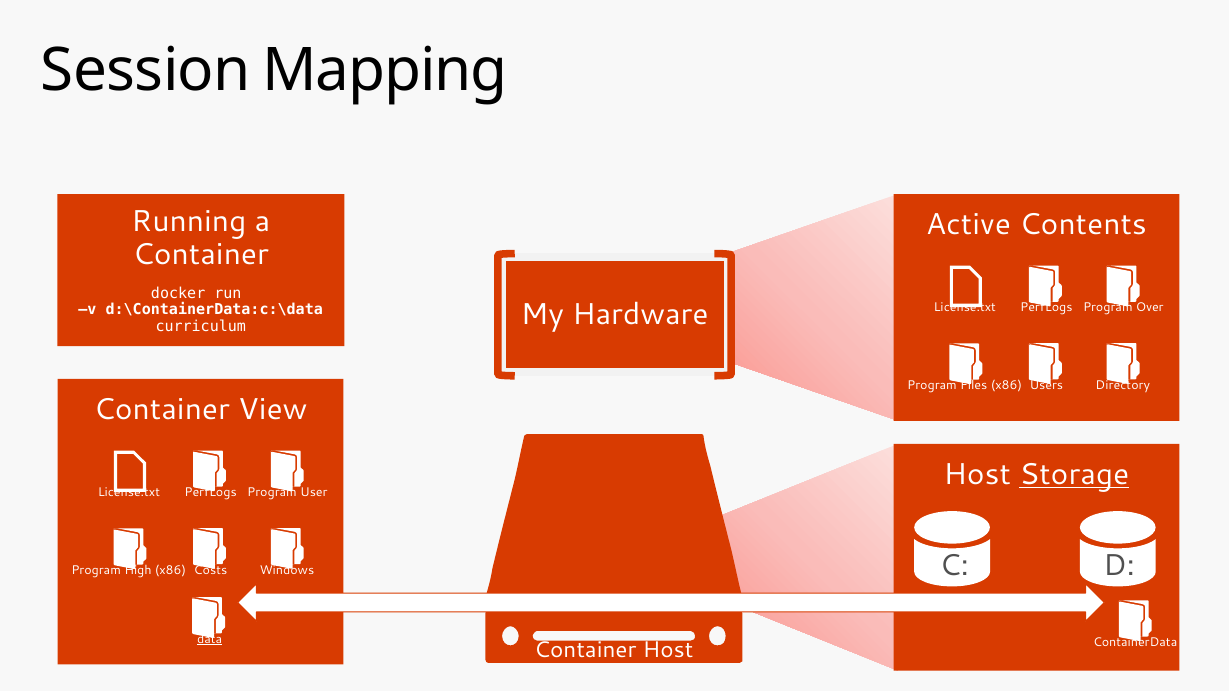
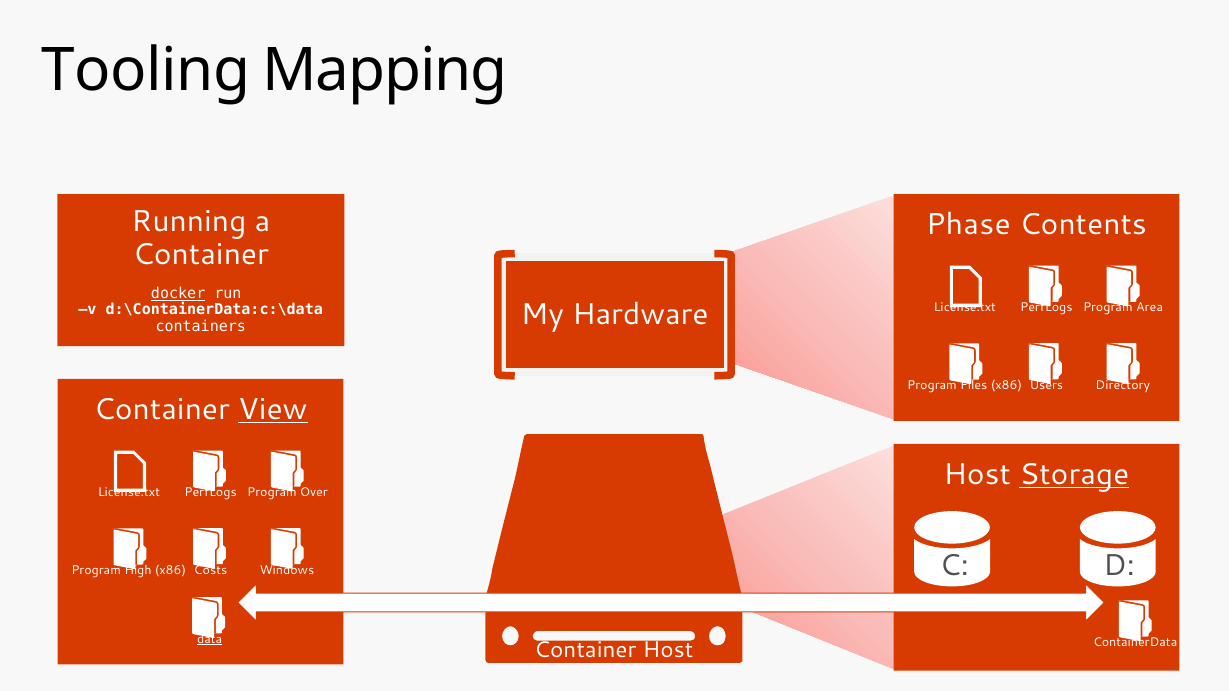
Session: Session -> Tooling
Active: Active -> Phase
docker underline: none -> present
Over: Over -> Area
curriculum: curriculum -> containers
View underline: none -> present
User: User -> Over
